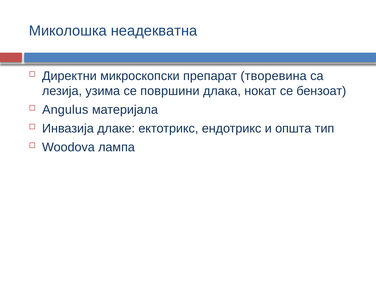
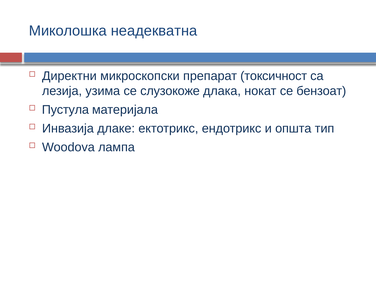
творевина: творевина -> токсичност
површини: површини -> слузокоже
Angulus: Angulus -> Пустула
